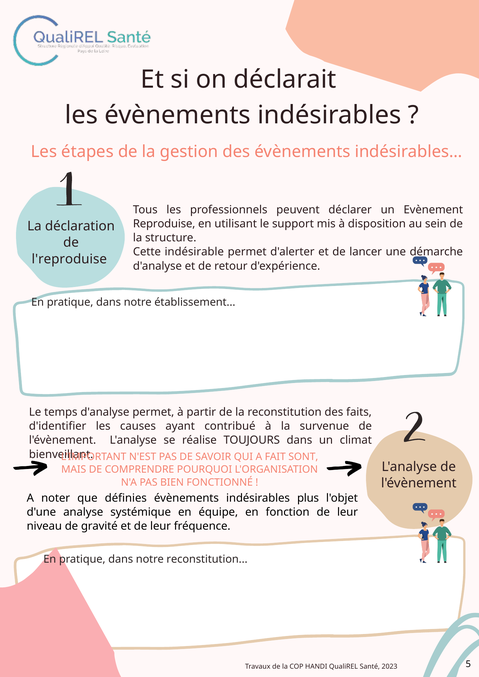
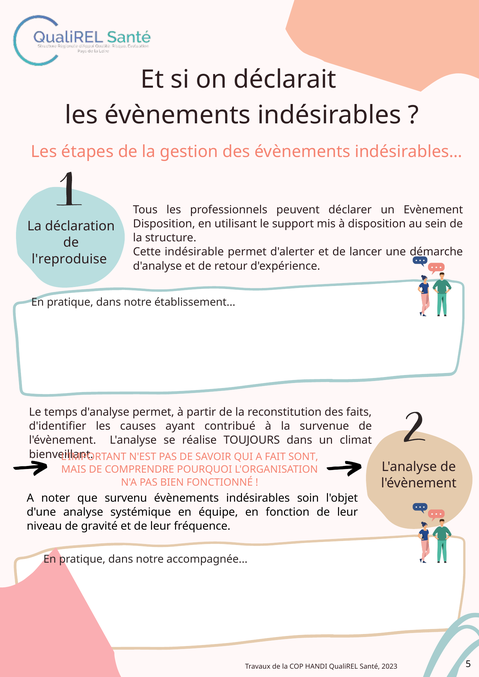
Reproduise at (164, 224): Reproduise -> Disposition
définies: définies -> survenu
plus: plus -> soin
notre reconstitution: reconstitution -> accompagnée
